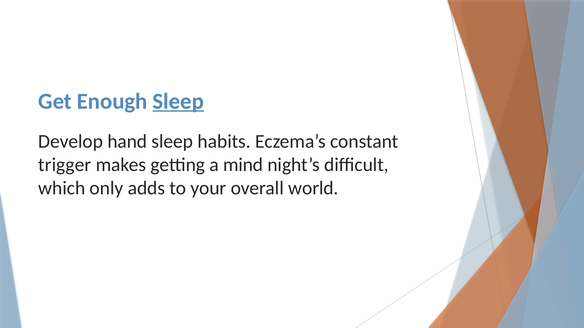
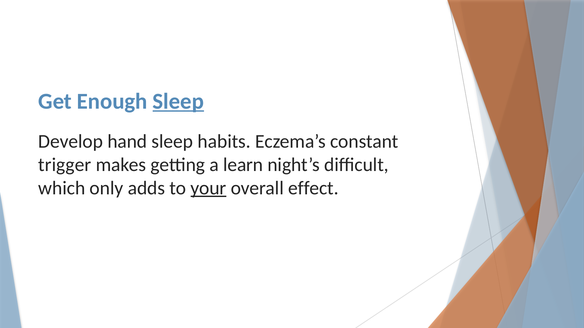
mind: mind -> learn
your underline: none -> present
world: world -> effect
